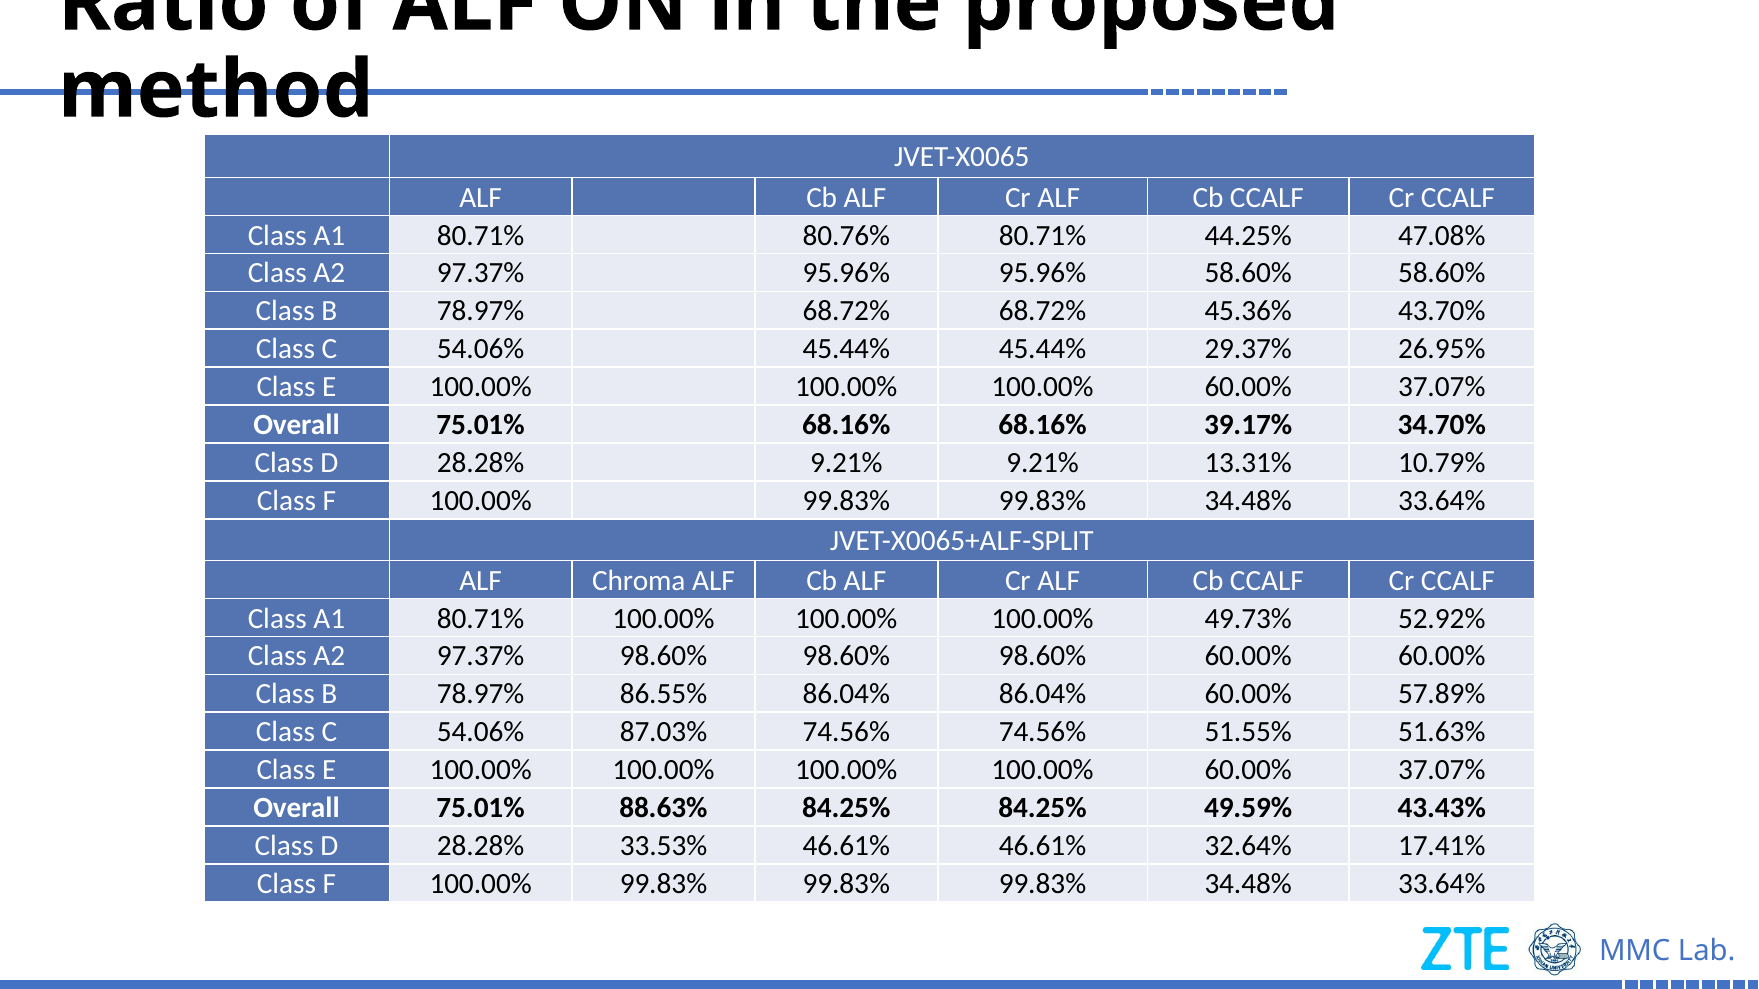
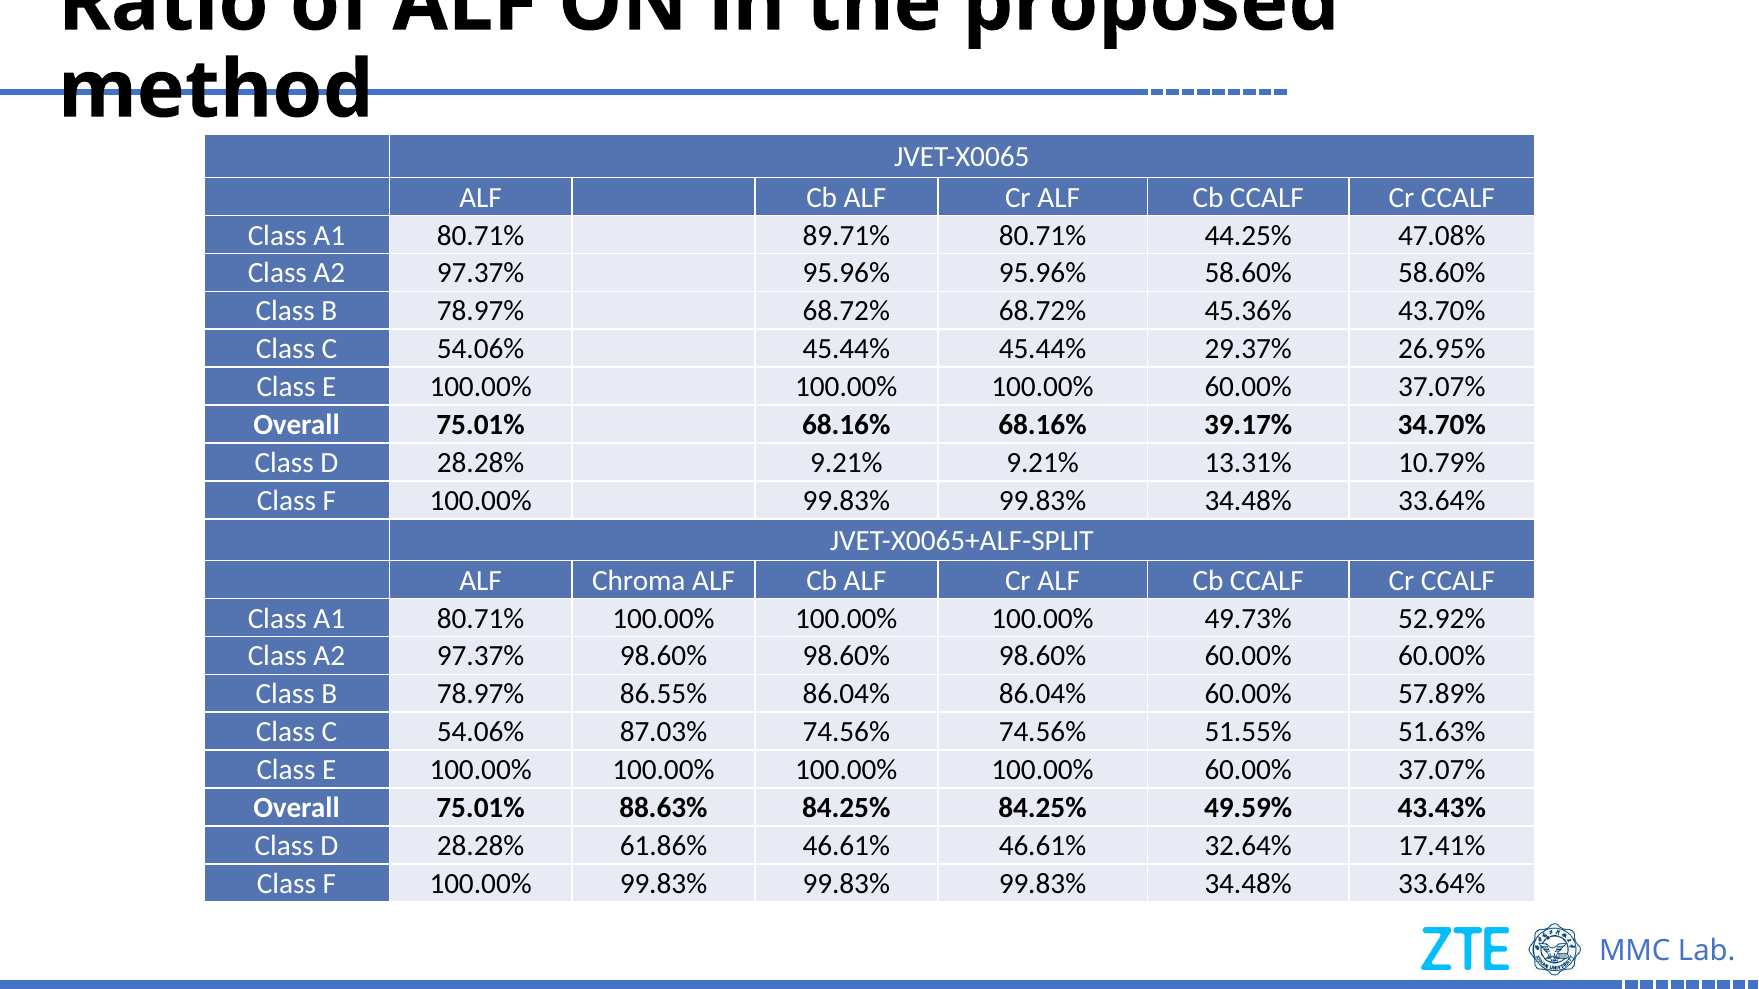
80.76%: 80.76% -> 89.71%
33.53%: 33.53% -> 61.86%
